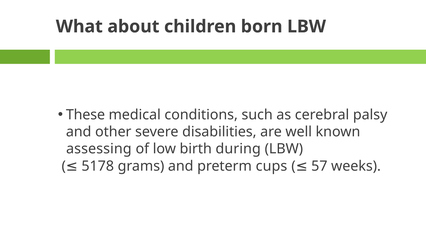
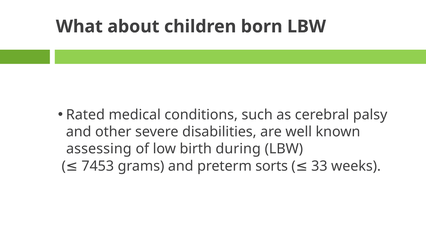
These: These -> Rated
5178: 5178 -> 7453
cups: cups -> sorts
57: 57 -> 33
